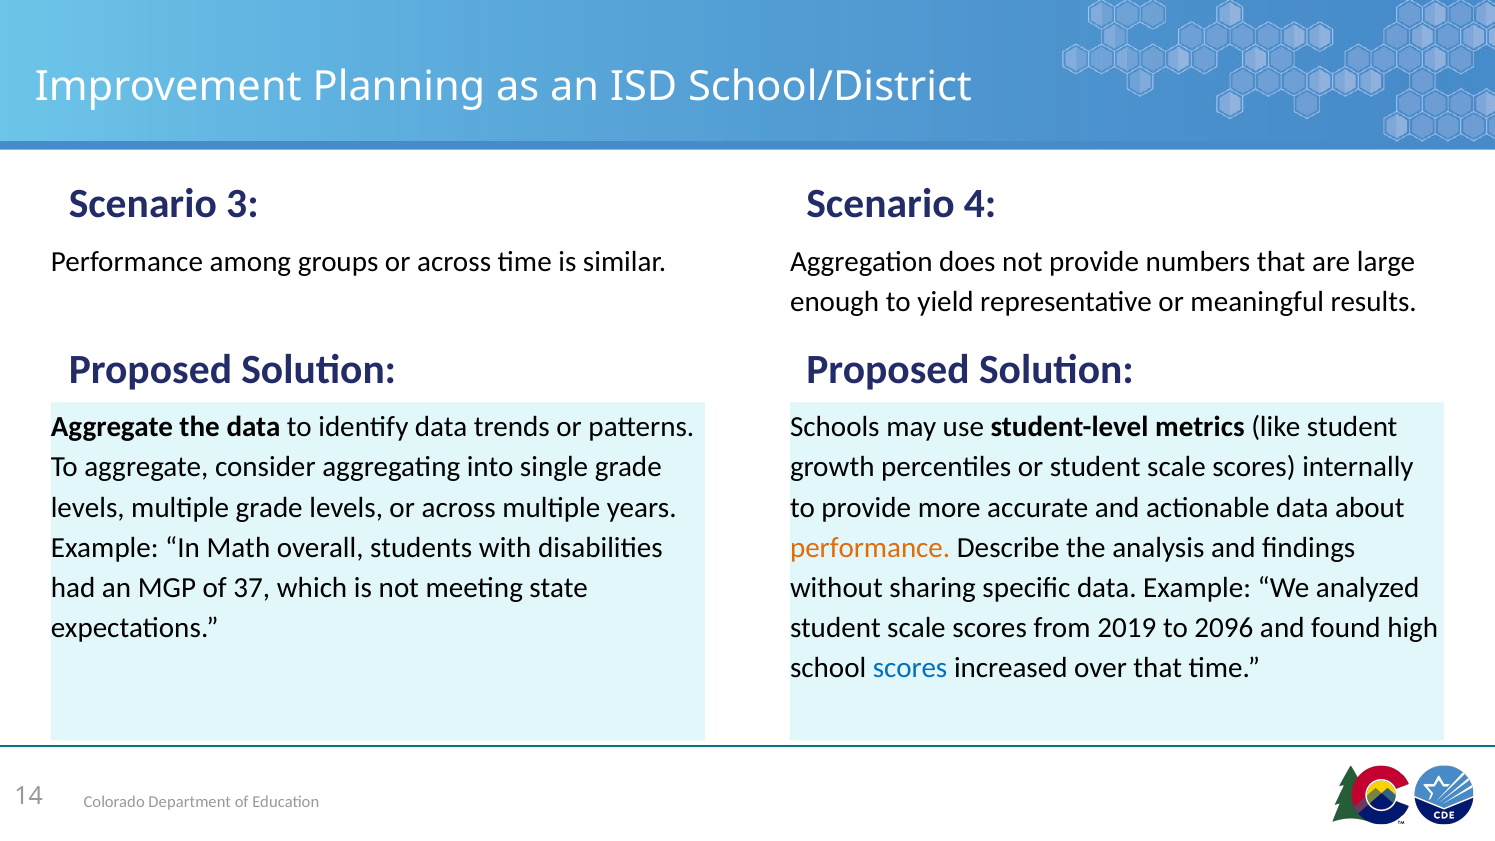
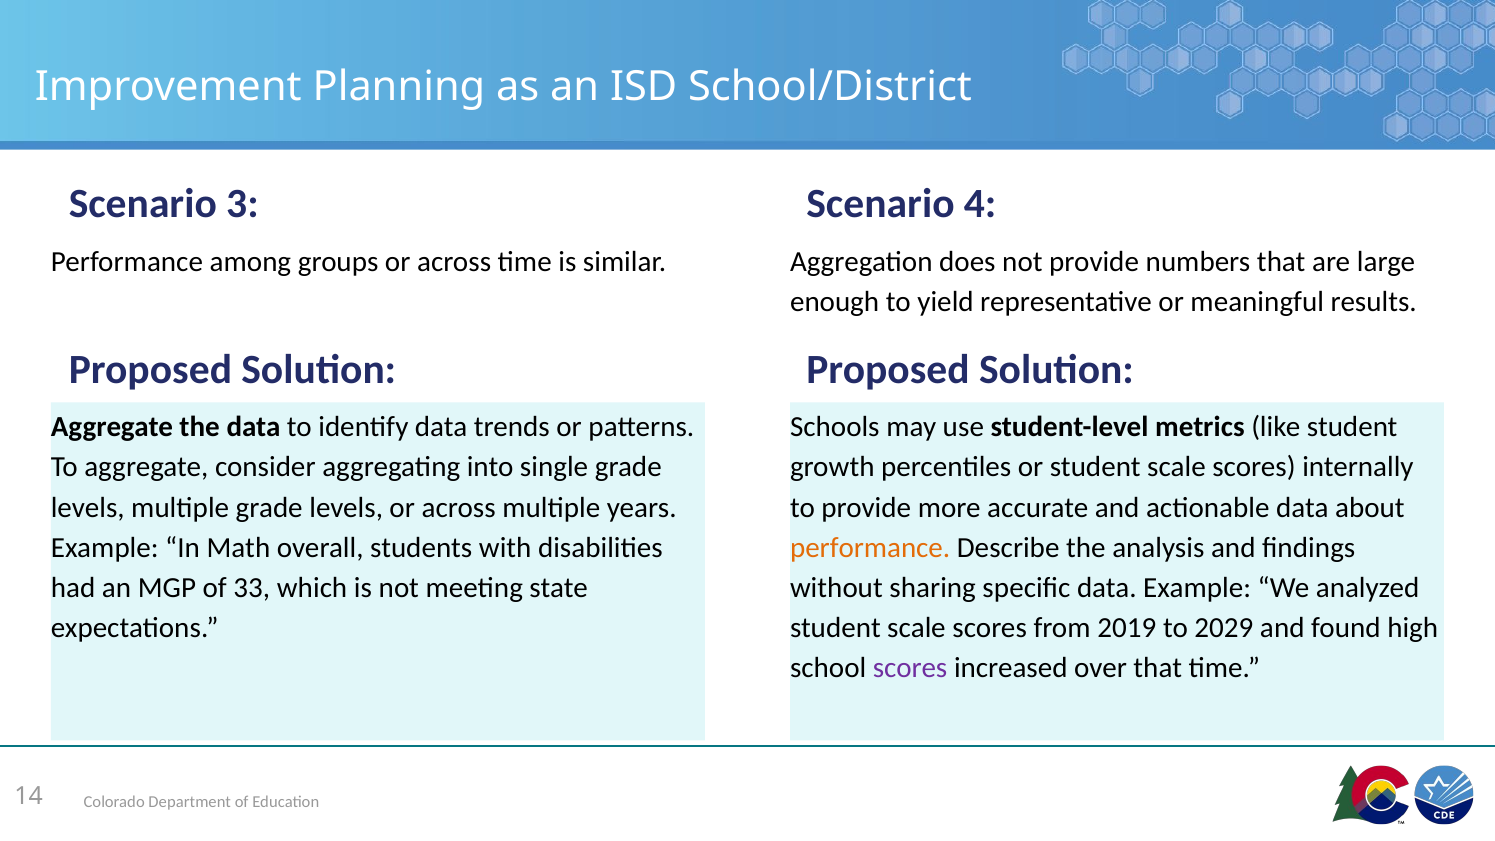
37: 37 -> 33
2096: 2096 -> 2029
scores at (910, 668) colour: blue -> purple
